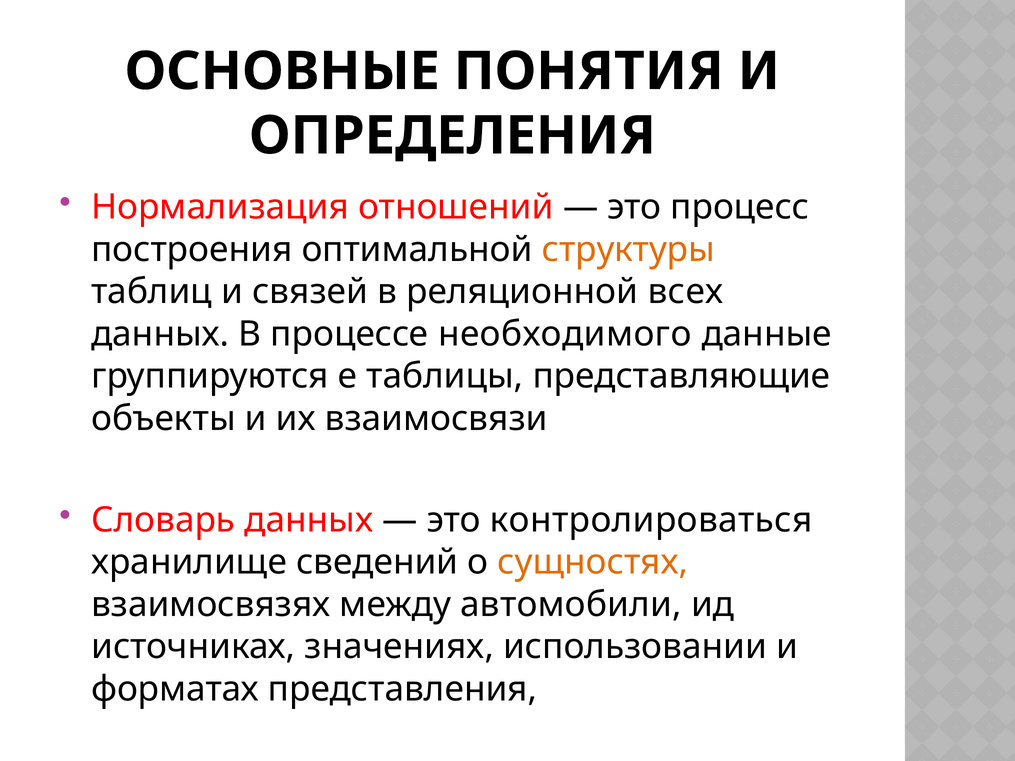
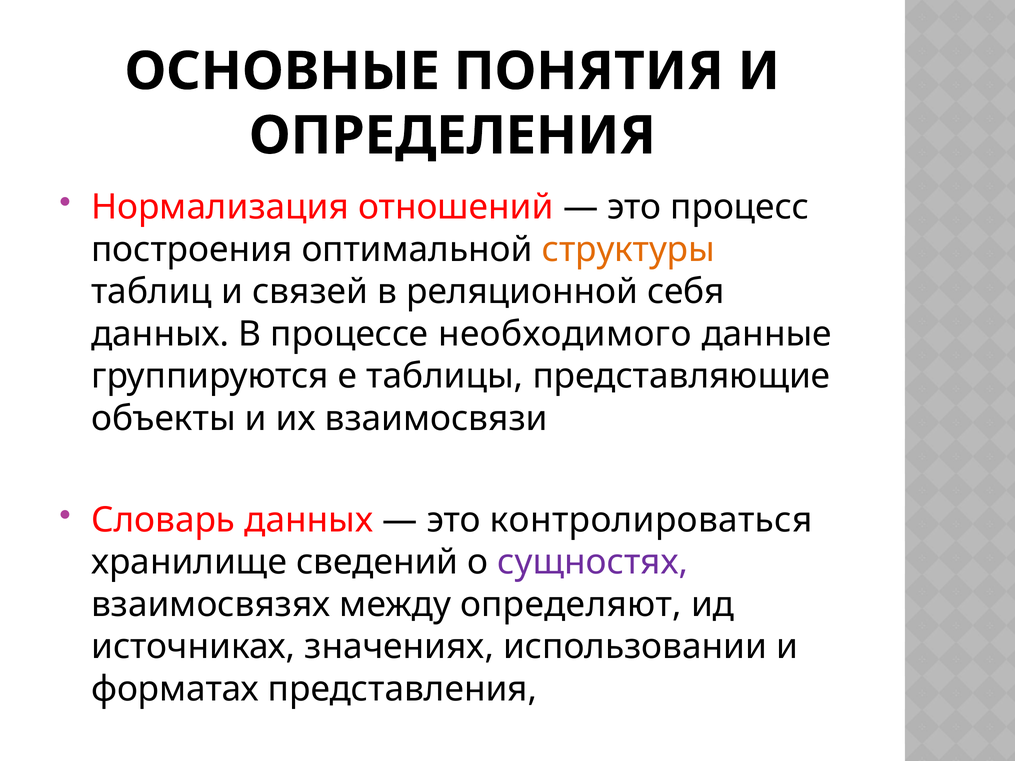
всех: всех -> себя
сущностях colour: orange -> purple
автомобили: автомобили -> определяют
